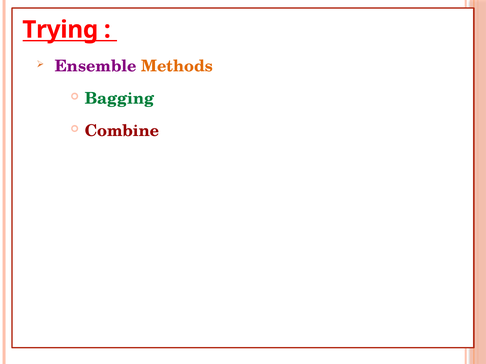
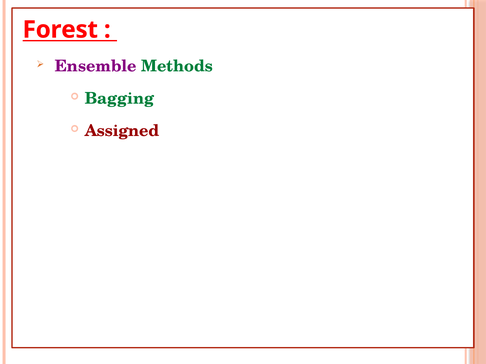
Trying: Trying -> Forest
Methods colour: orange -> green
Combine: Combine -> Assigned
